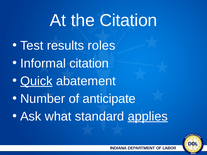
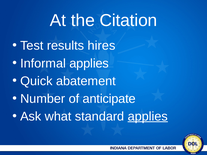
roles: roles -> hires
Informal citation: citation -> applies
Quick underline: present -> none
